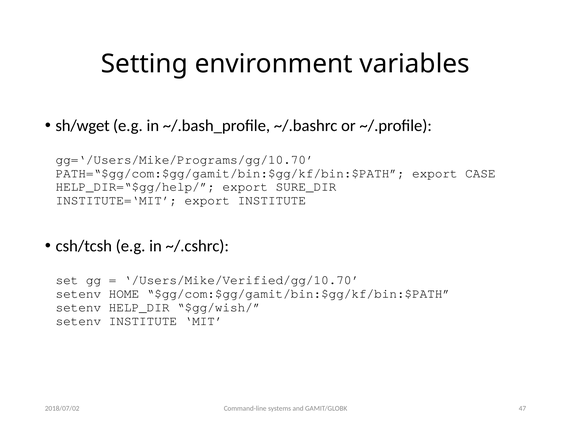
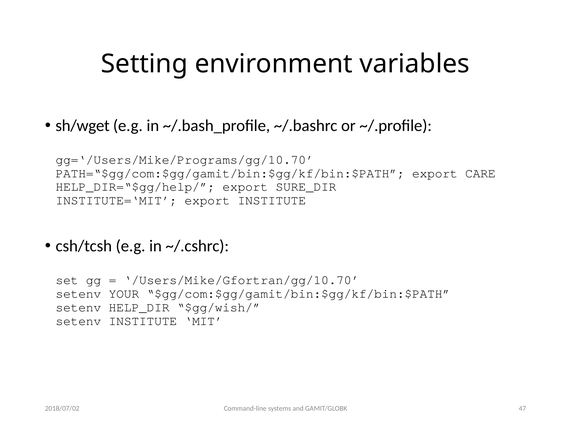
CASE: CASE -> CARE
/Users/Mike/Verified/gg/10.70: /Users/Mike/Verified/gg/10.70 -> /Users/Mike/Gfortran/gg/10.70
HOME: HOME -> YOUR
